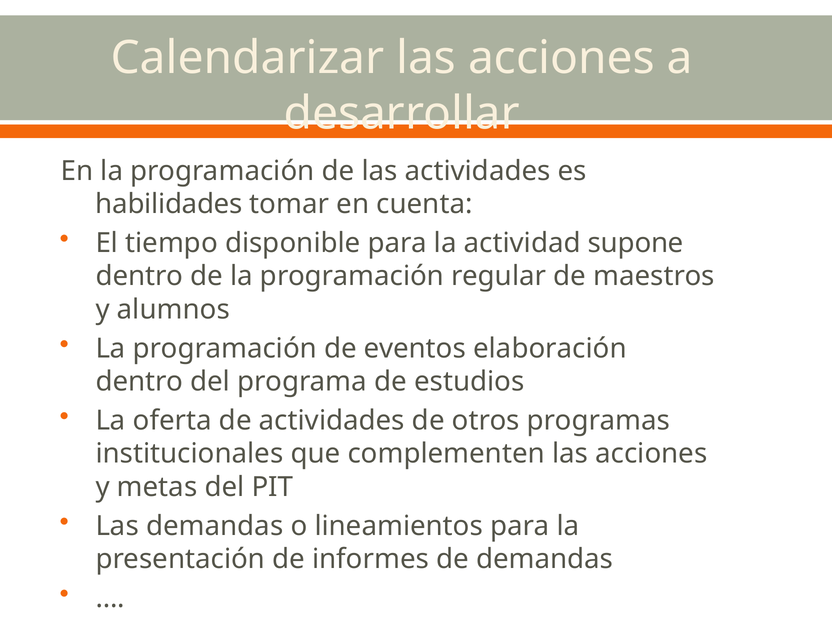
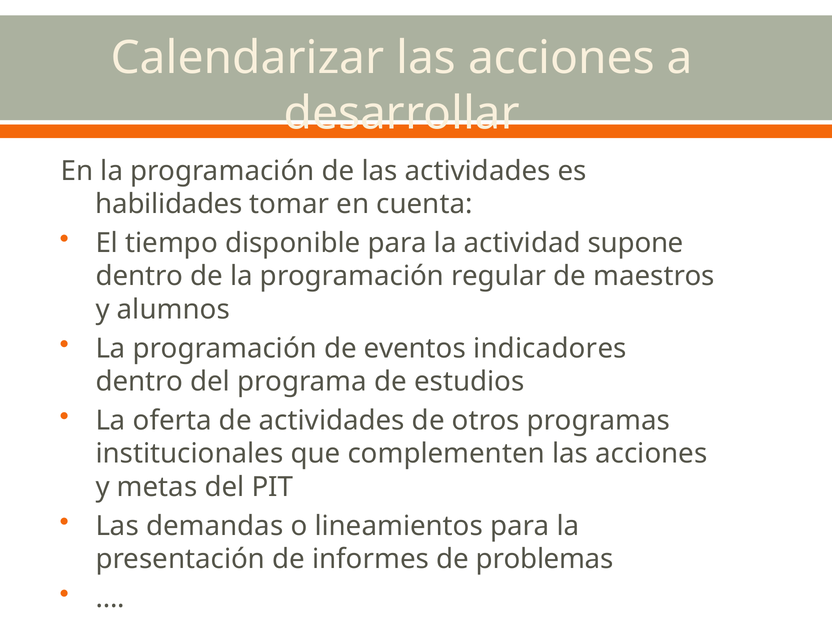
elaboración: elaboración -> indicadores
de demandas: demandas -> problemas
